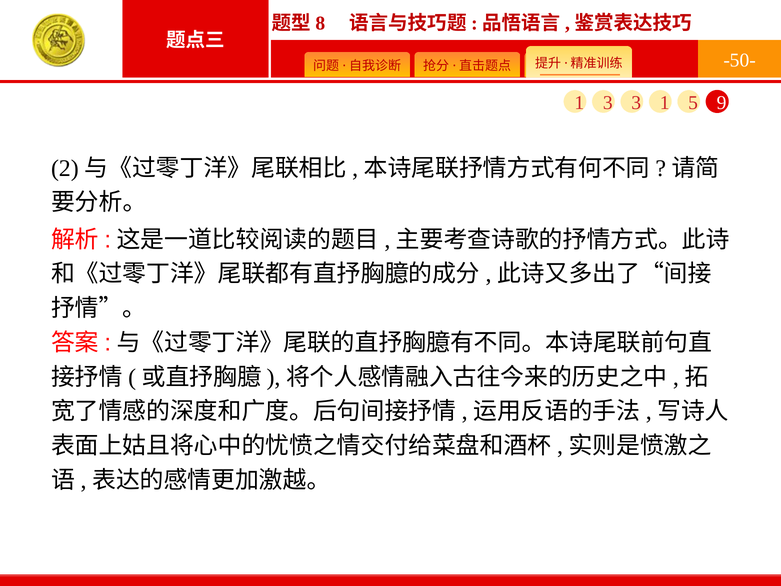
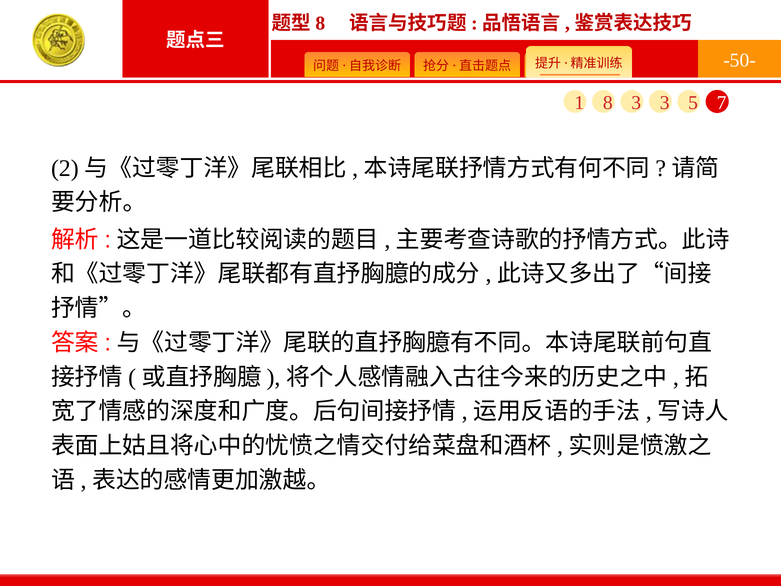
1 3: 3 -> 8
3 1: 1 -> 3
9: 9 -> 7
